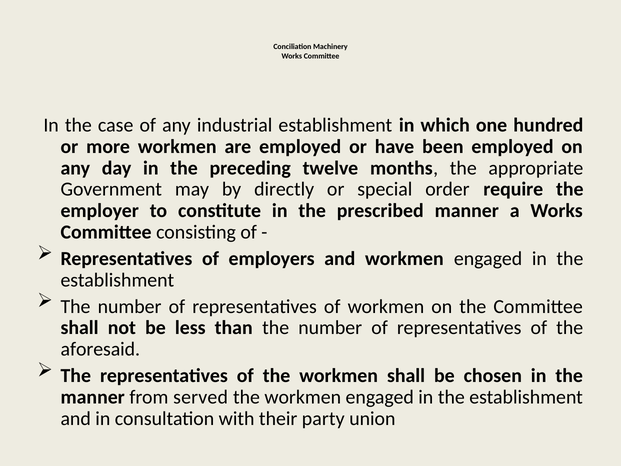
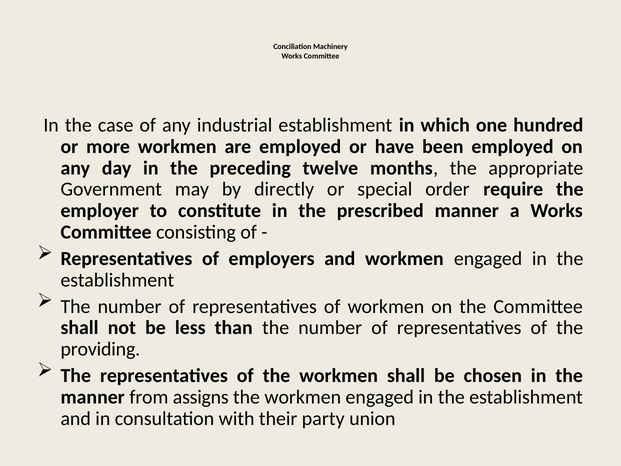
aforesaid: aforesaid -> providing
served: served -> assigns
